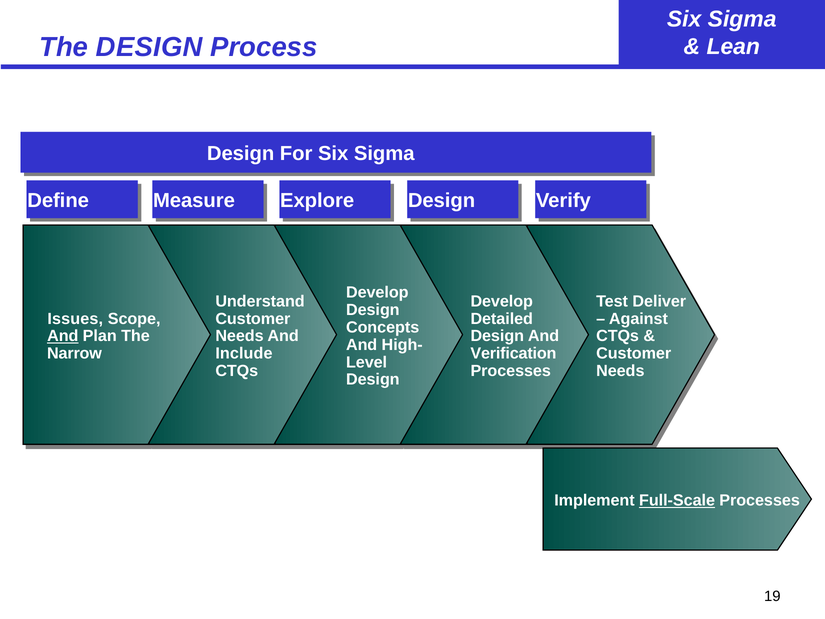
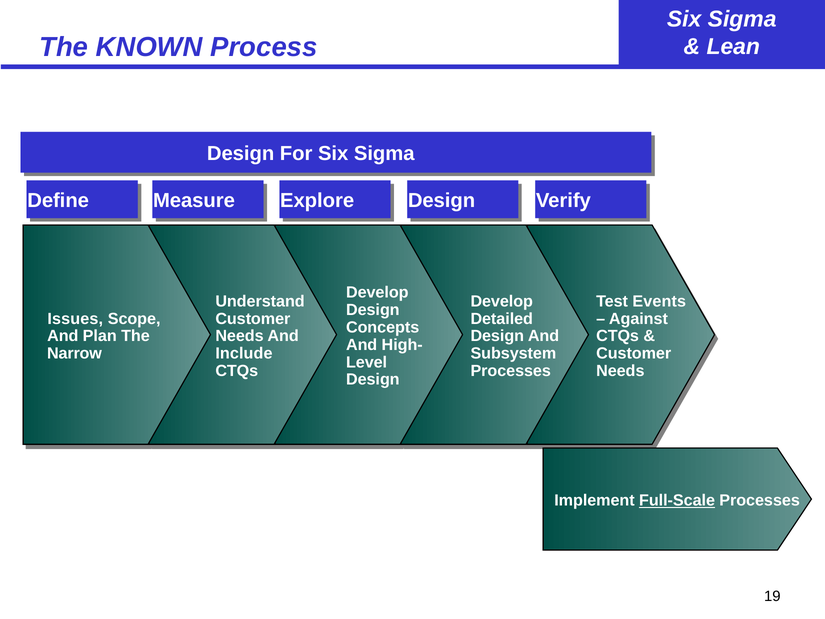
The DESIGN: DESIGN -> KNOWN
Deliver: Deliver -> Events
And at (63, 336) underline: present -> none
Verification: Verification -> Subsystem
